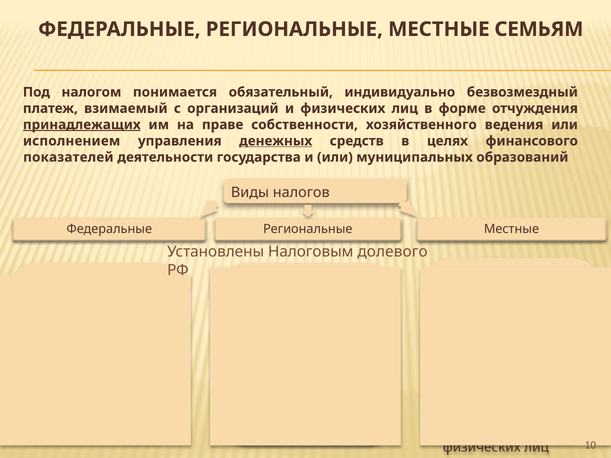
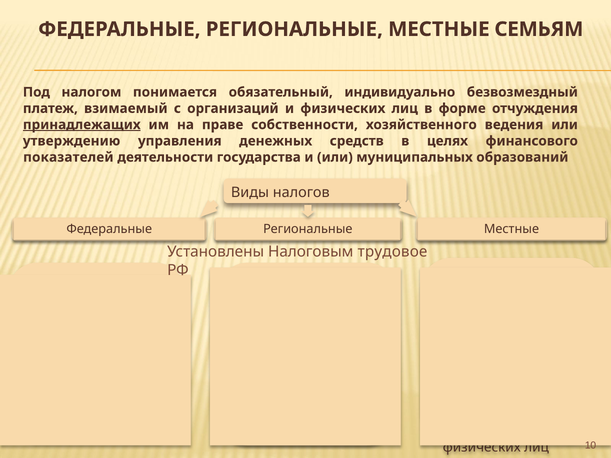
исполнением: исполнением -> утверждению
денежных underline: present -> none
долевого: долевого -> трудовое
